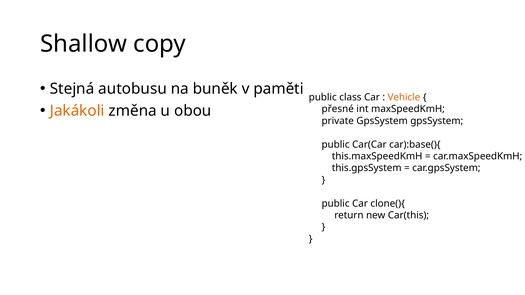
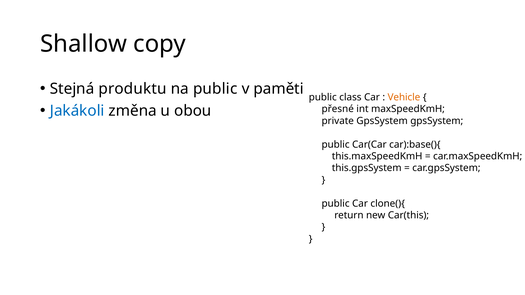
autobusu: autobusu -> produktu
na buněk: buněk -> public
Jakákoli colour: orange -> blue
